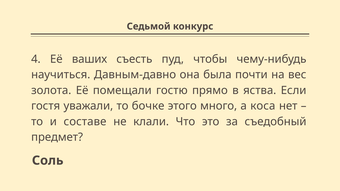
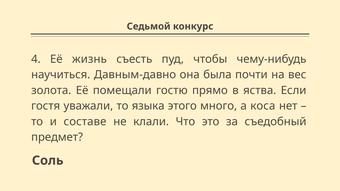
ваших: ваших -> жизнь
бочке: бочке -> языка
